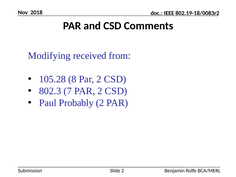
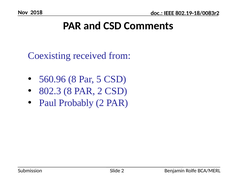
Modifying: Modifying -> Coexisting
105.28: 105.28 -> 560.96
8 Par 2: 2 -> 5
802.3 7: 7 -> 8
